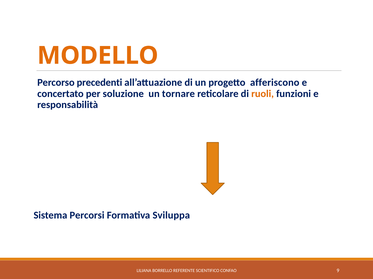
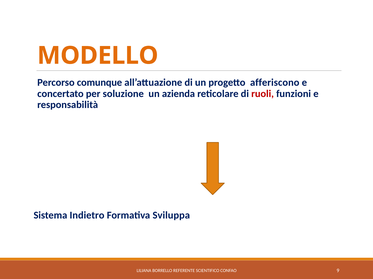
precedenti: precedenti -> comunque
tornare: tornare -> azienda
ruoli colour: orange -> red
Percorsi: Percorsi -> Indietro
